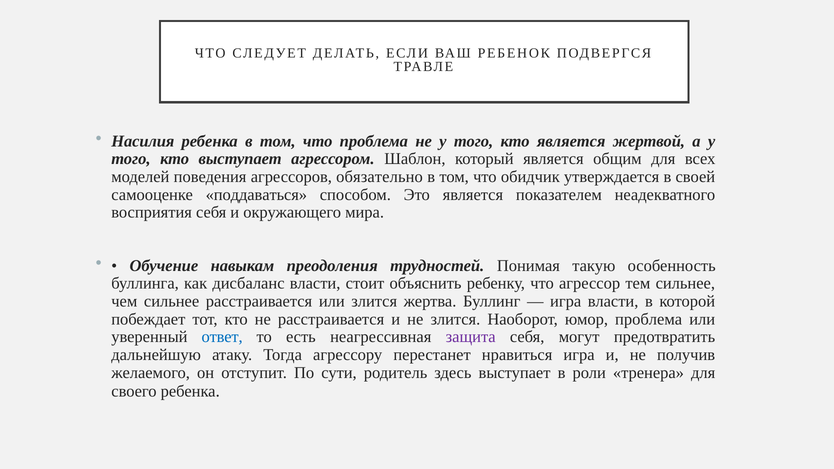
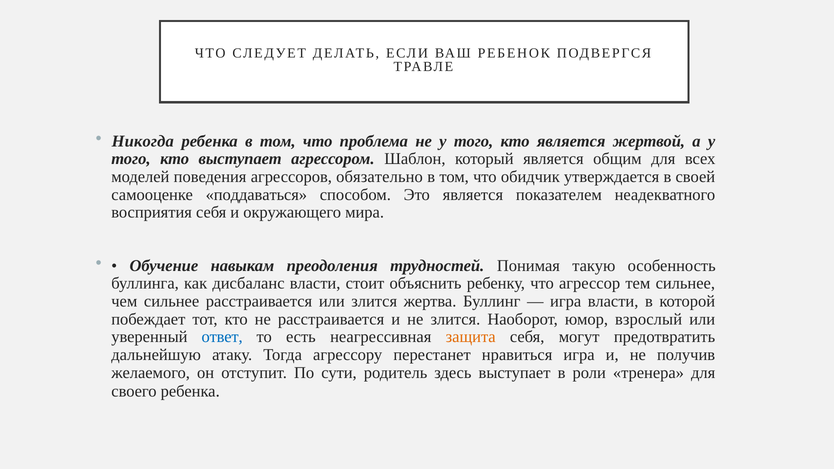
Насилия: Насилия -> Никогда
юмор проблема: проблема -> взрослый
защита colour: purple -> orange
